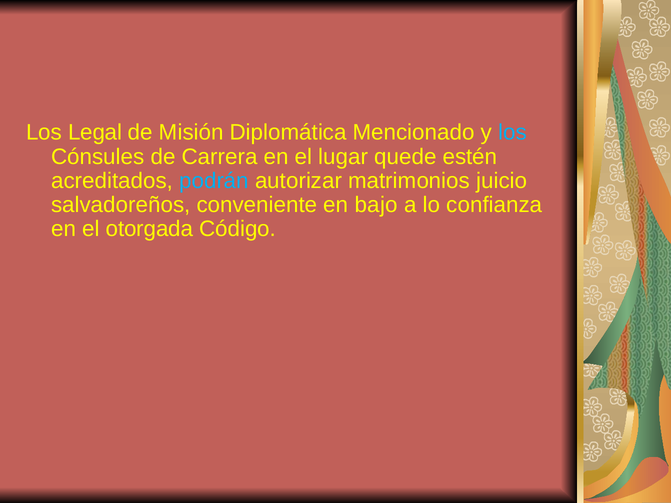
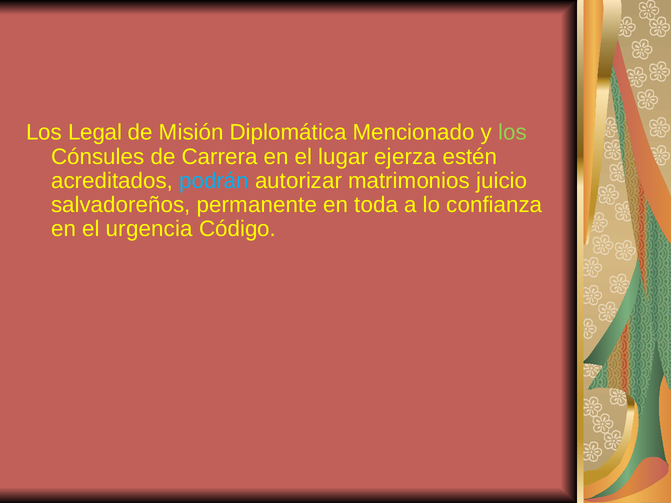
los at (513, 133) colour: light blue -> light green
quede: quede -> ejerza
conveniente: conveniente -> permanente
bajo: bajo -> toda
otorgada: otorgada -> urgencia
